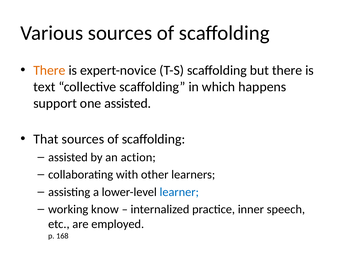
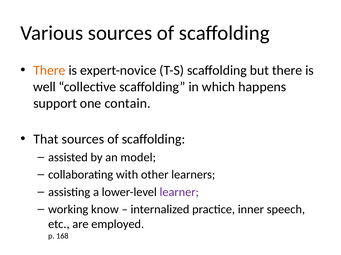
text: text -> well
one assisted: assisted -> contain
action: action -> model
learner colour: blue -> purple
